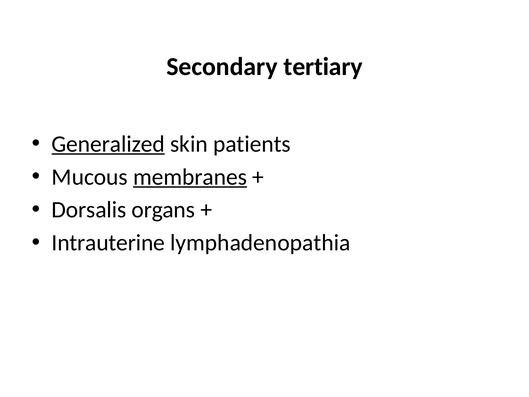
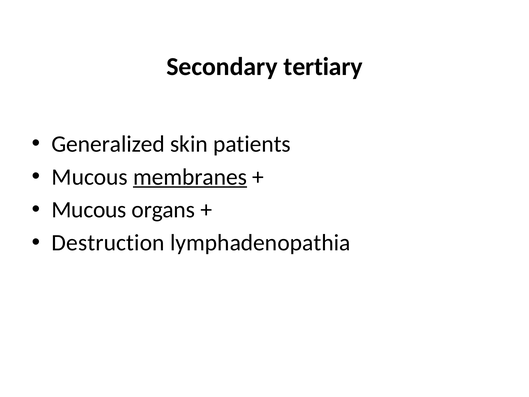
Generalized underline: present -> none
Dorsalis at (89, 210): Dorsalis -> Mucous
Intrauterine: Intrauterine -> Destruction
